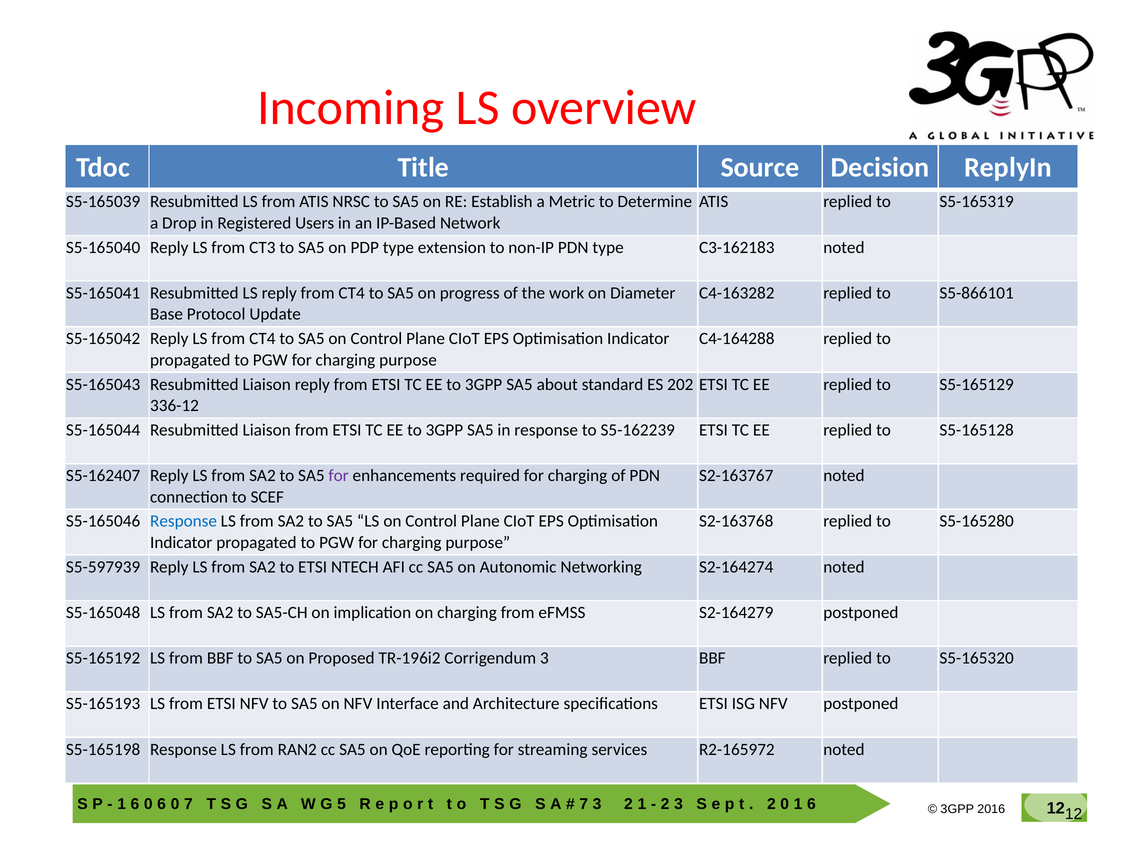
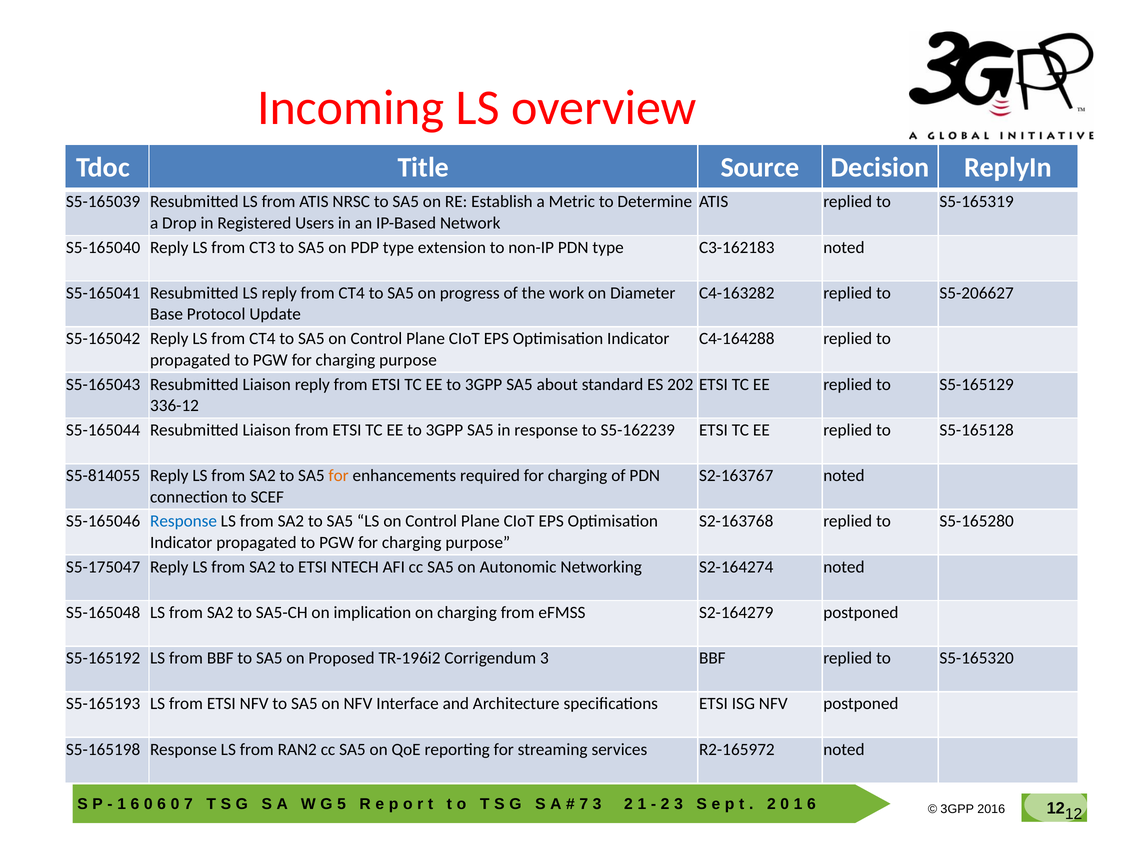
S5-866101: S5-866101 -> S5-206627
S5-162407: S5-162407 -> S5-814055
for at (339, 476) colour: purple -> orange
S5-597939: S5-597939 -> S5-175047
